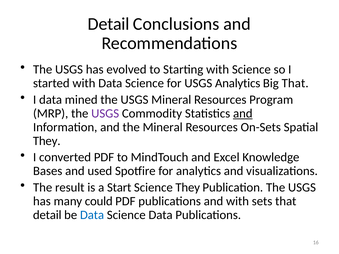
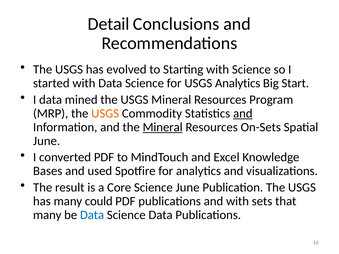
Big That: That -> Start
USGS at (105, 113) colour: purple -> orange
Mineral at (163, 127) underline: none -> present
They at (47, 141): They -> June
Start: Start -> Core
Science They: They -> June
detail at (47, 215): detail -> many
